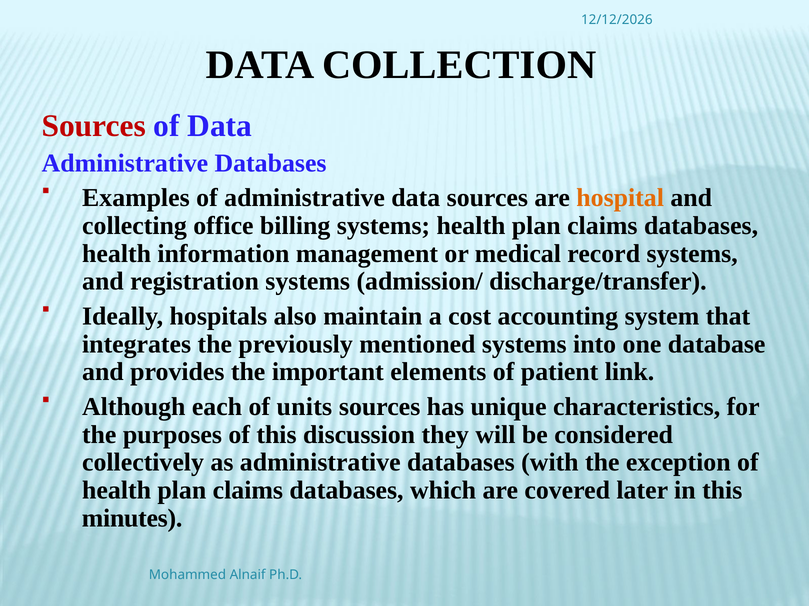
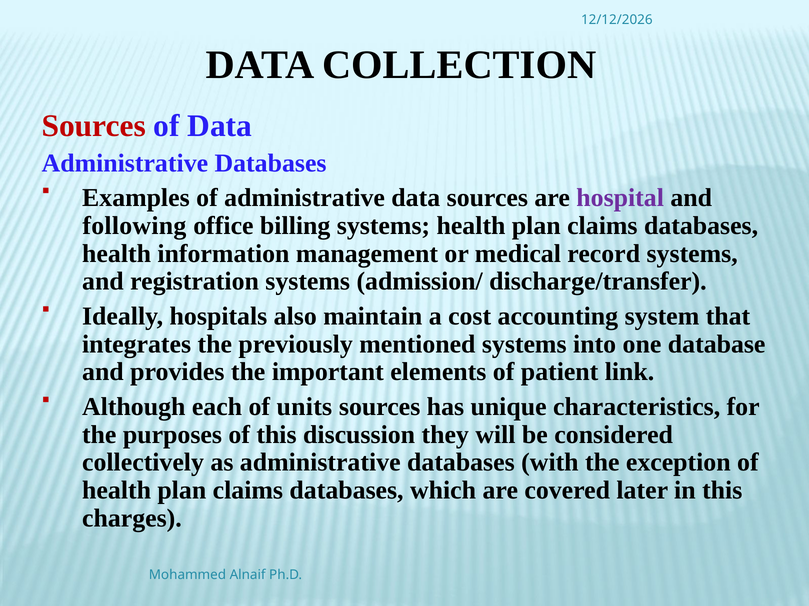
hospital colour: orange -> purple
collecting: collecting -> following
minutes: minutes -> charges
